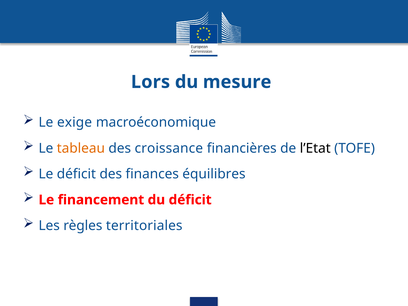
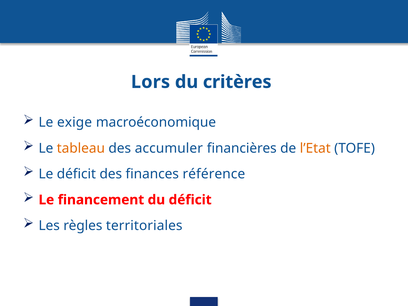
mesure: mesure -> critères
croissance: croissance -> accumuler
l’Etat colour: black -> orange
équilibres: équilibres -> référence
